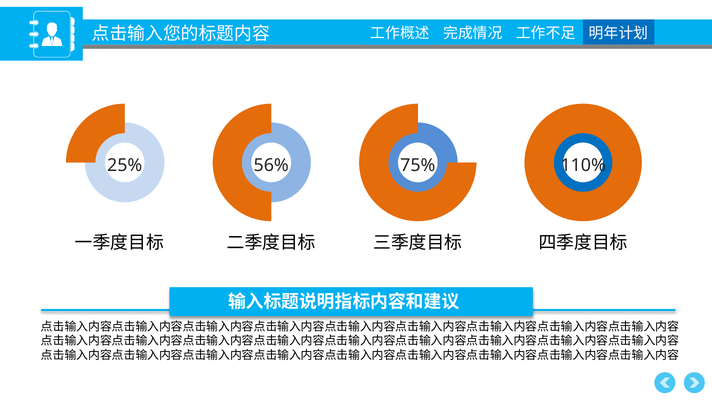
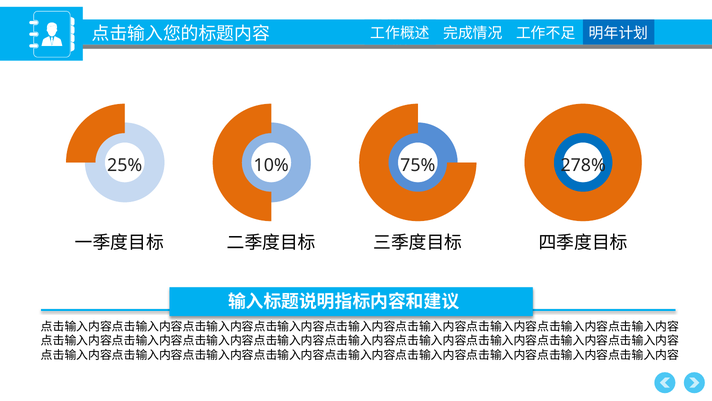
56%: 56% -> 10%
110%: 110% -> 278%
